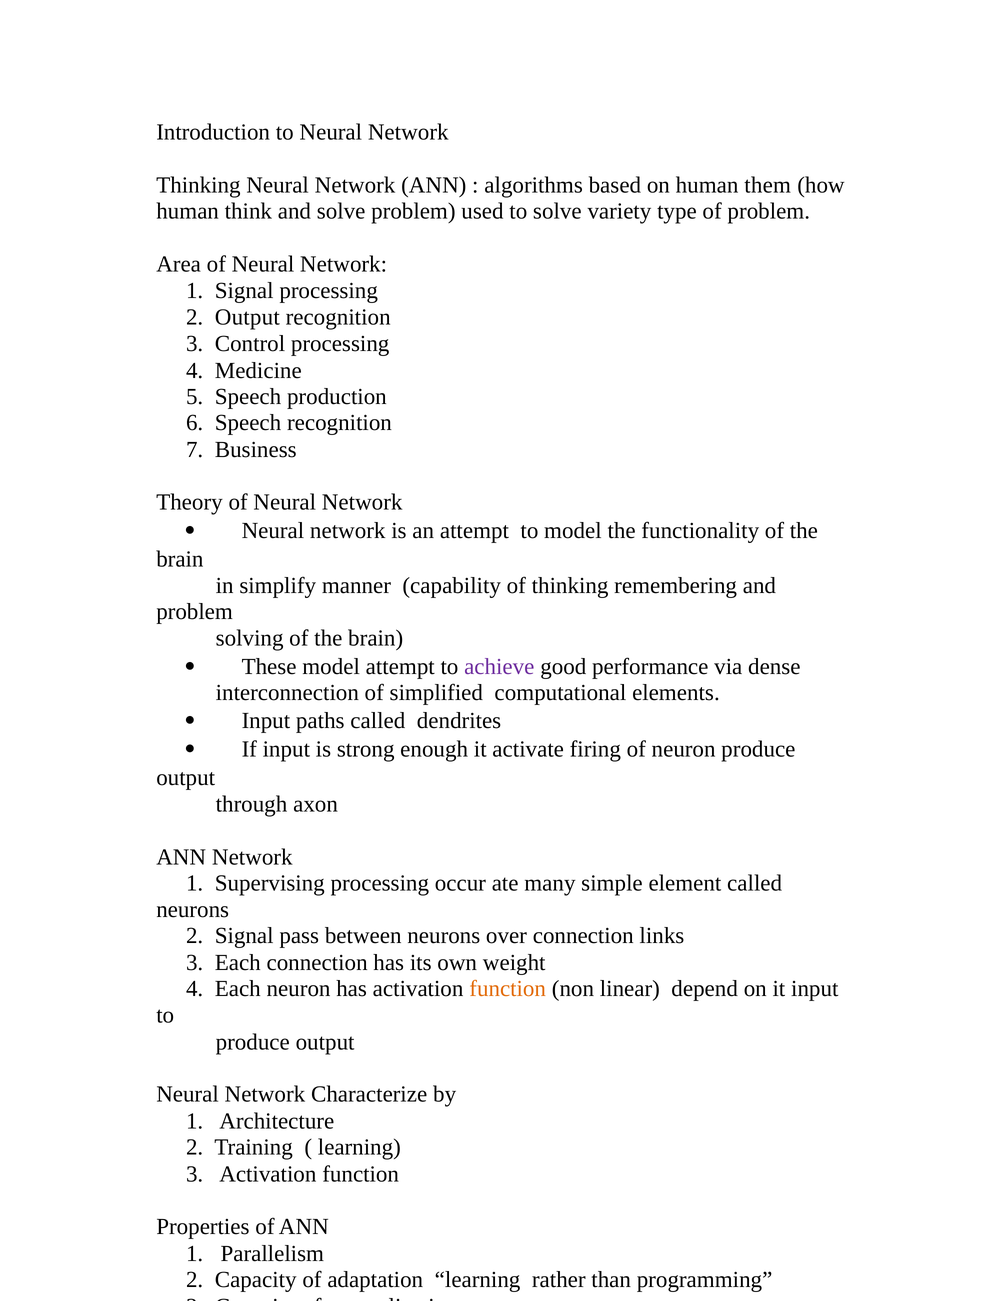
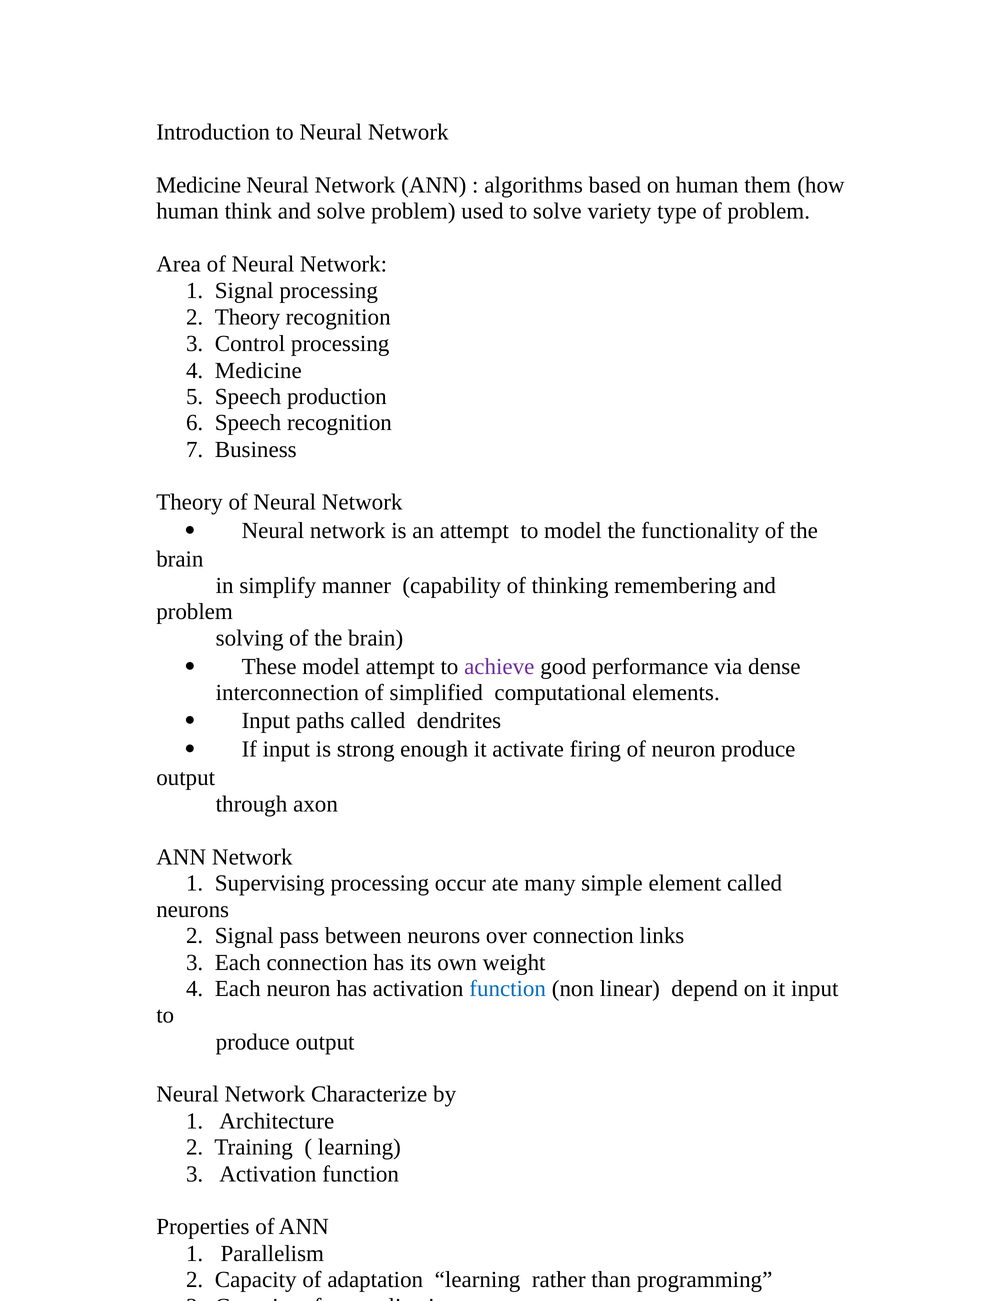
Thinking at (198, 185): Thinking -> Medicine
2 Output: Output -> Theory
function at (508, 989) colour: orange -> blue
